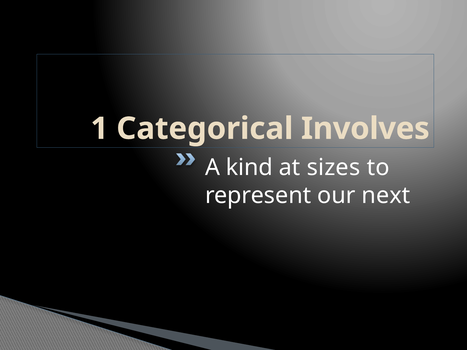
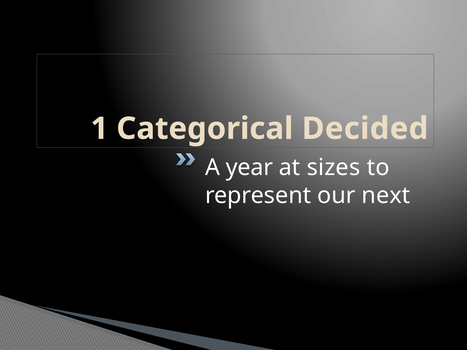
Involves: Involves -> Decided
kind: kind -> year
